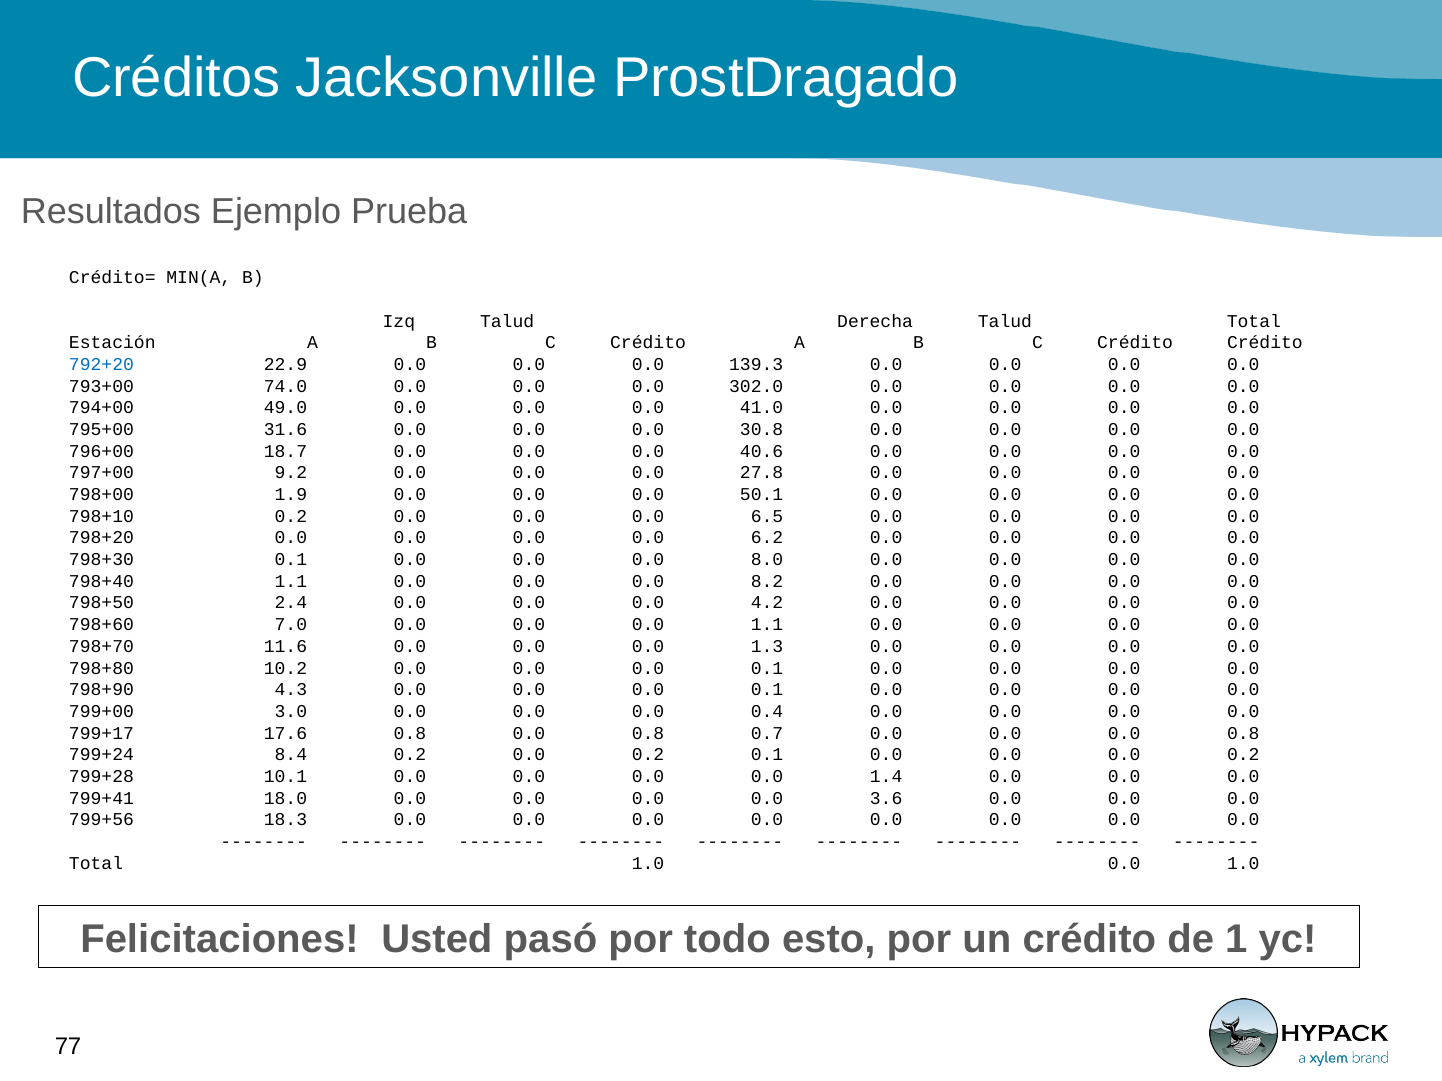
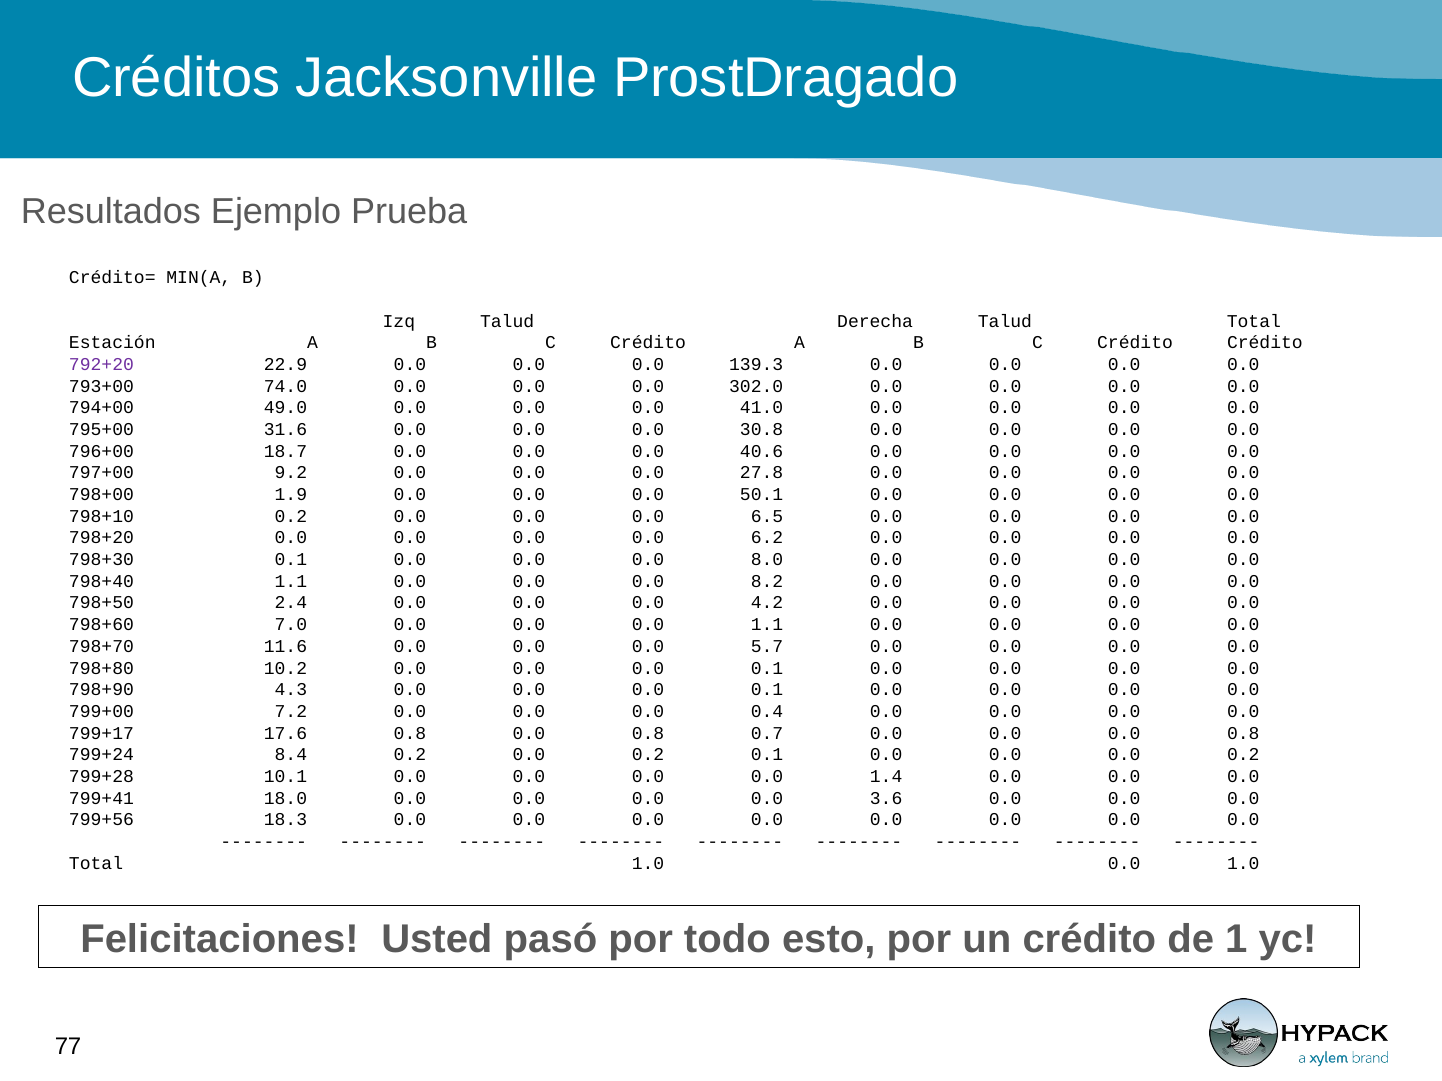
792+20 colour: blue -> purple
1.3: 1.3 -> 5.7
3.0: 3.0 -> 7.2
